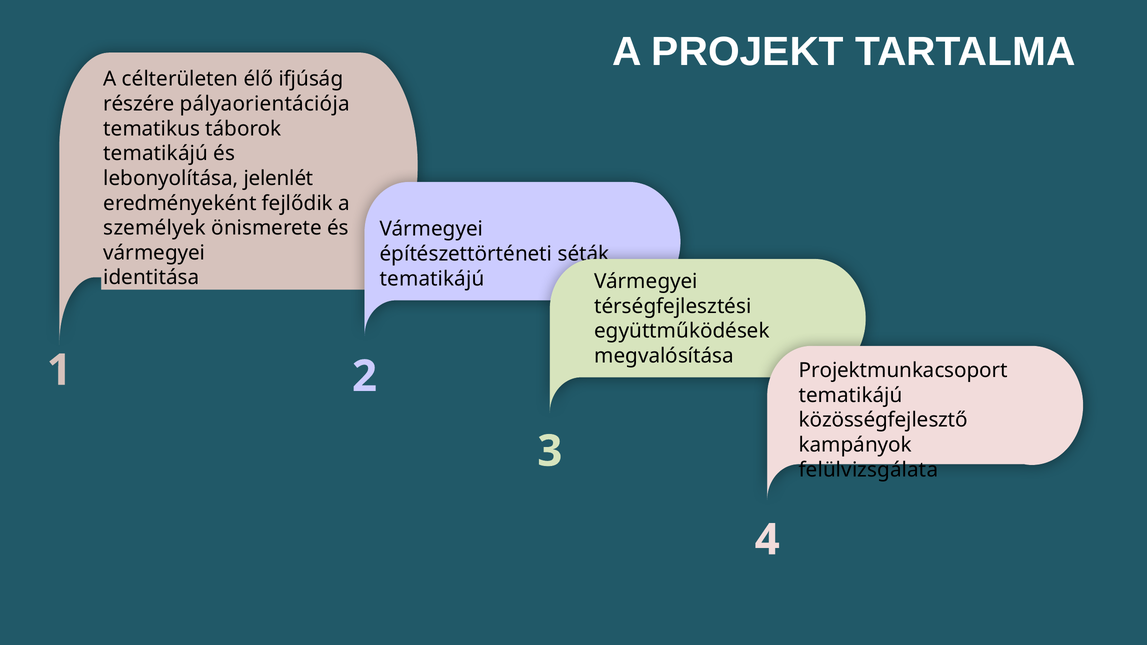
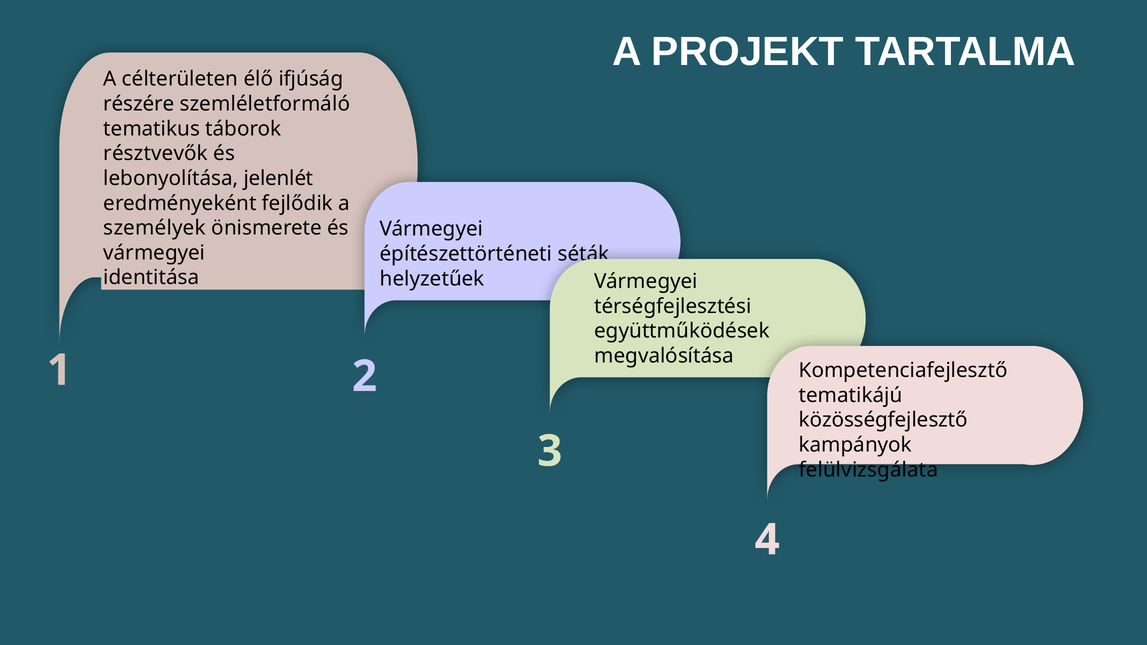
pályaorientációja: pályaorientációja -> szemléletformáló
tematikájú at (156, 154): tematikájú -> résztvevők
tematikájú at (432, 279): tematikájú -> helyzetűek
Projektmunkacsoport: Projektmunkacsoport -> Kompetenciafejlesztő
